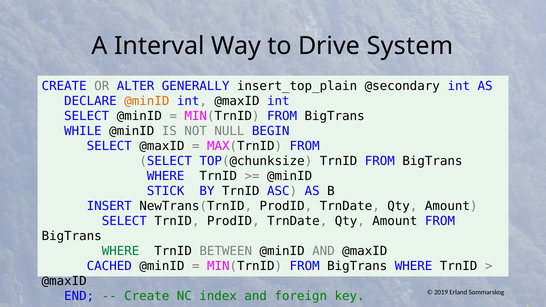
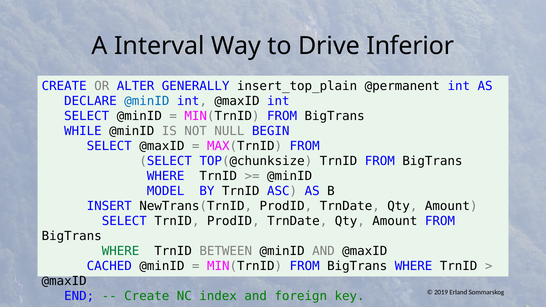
System: System -> Inferior
@secondary: @secondary -> @permanent
@minID at (147, 101) colour: orange -> blue
STICK: STICK -> MODEL
